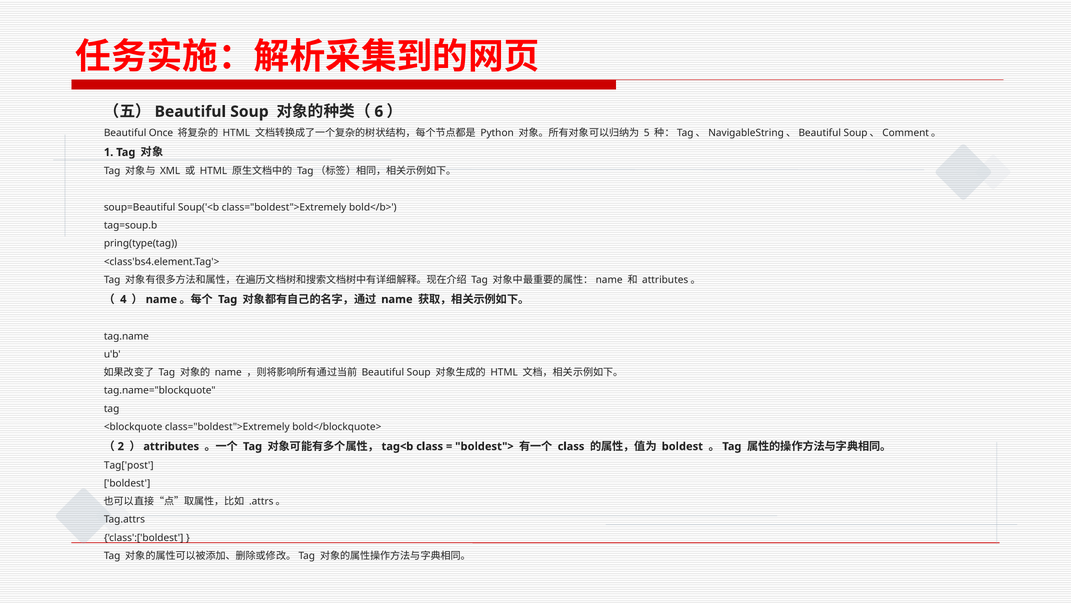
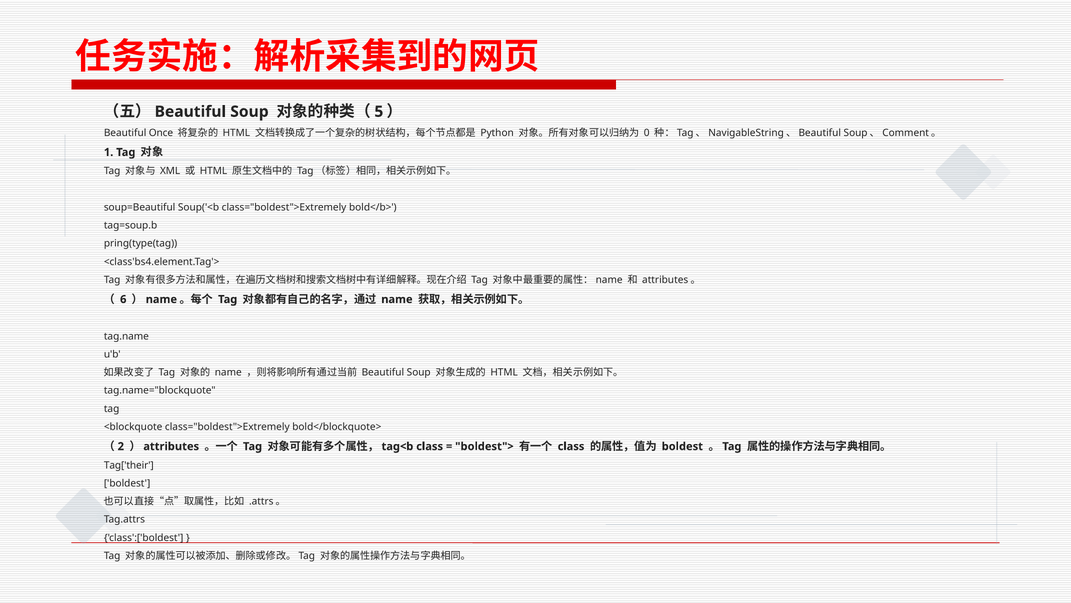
6: 6 -> 5
5: 5 -> 0
4: 4 -> 6
Tag['post: Tag['post -> Tag['their
